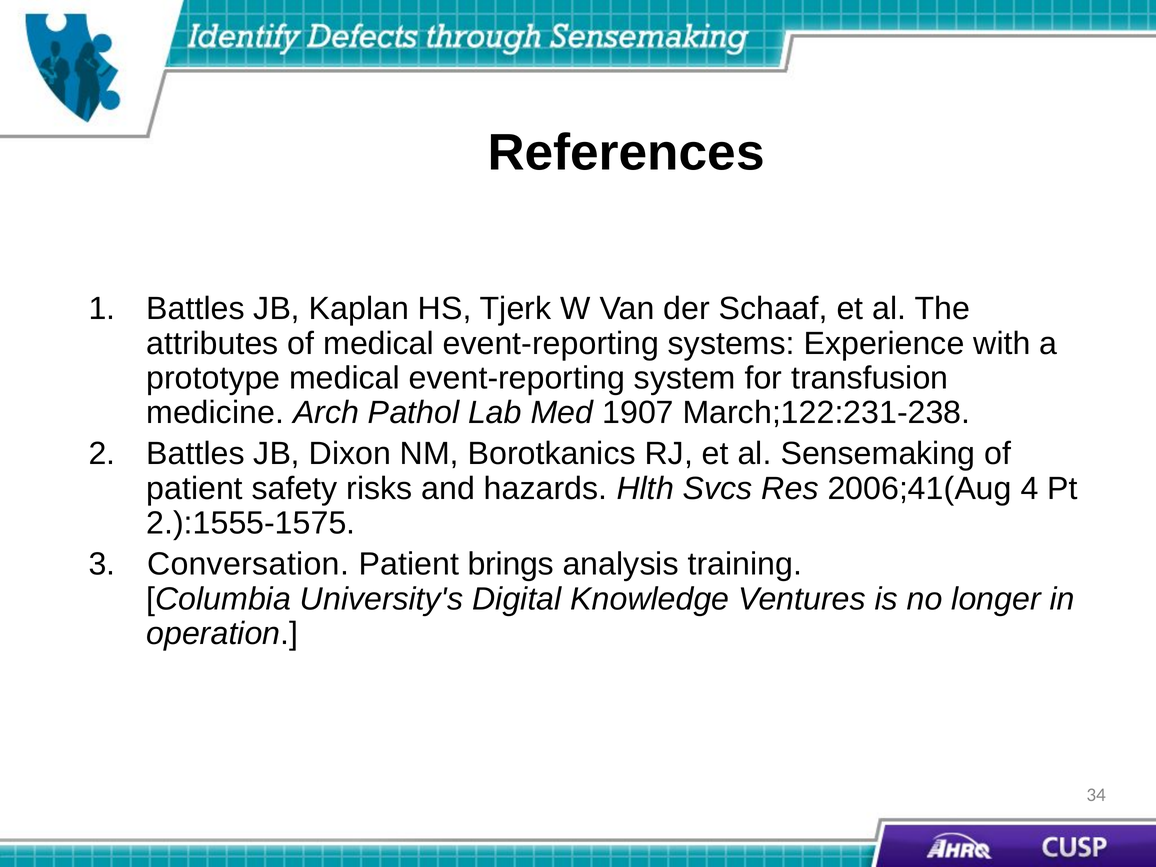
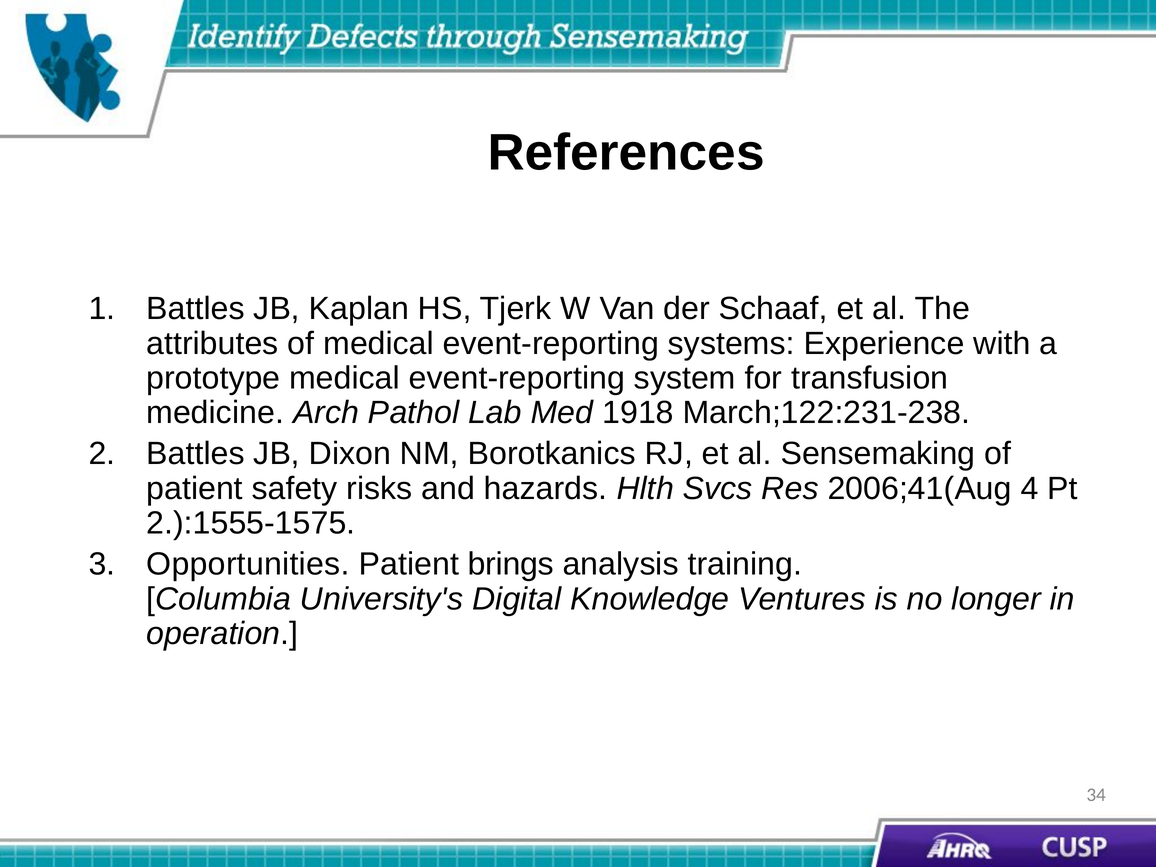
1907: 1907 -> 1918
Conversation: Conversation -> Opportunities
